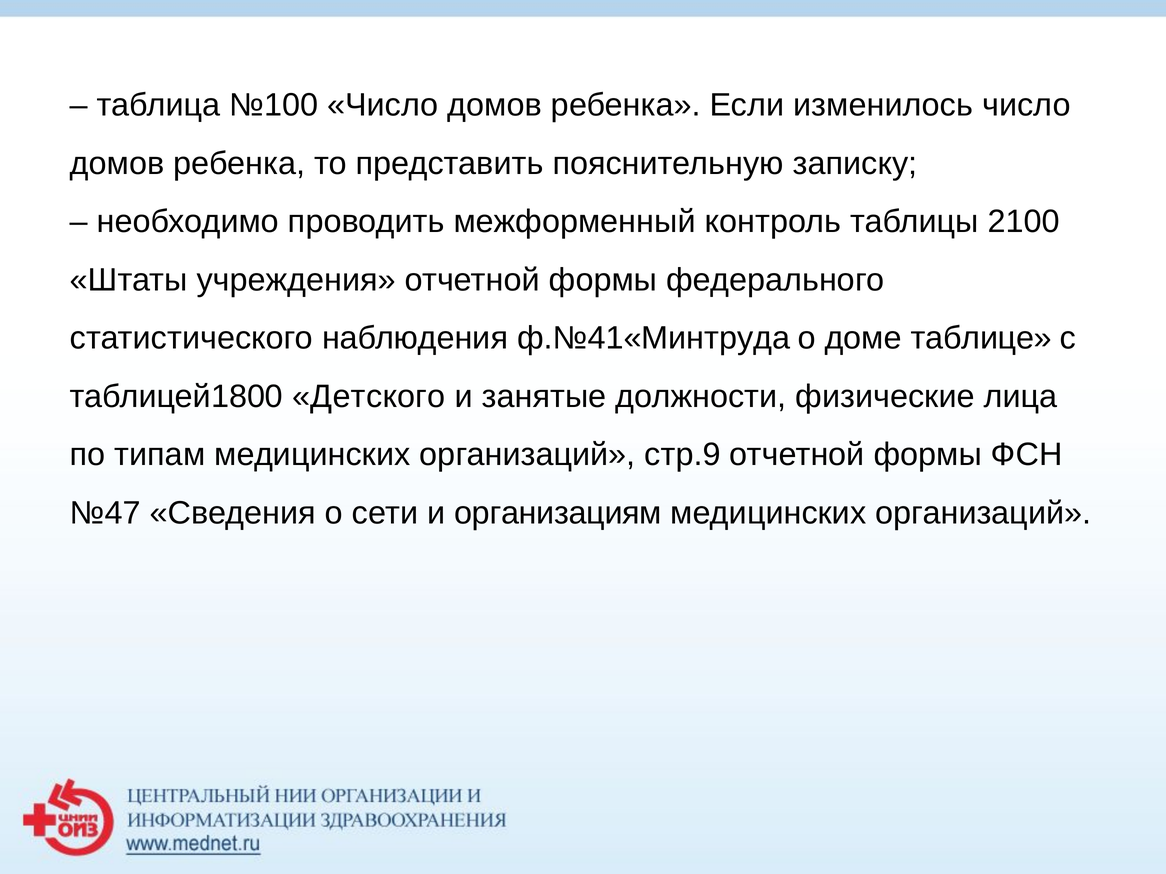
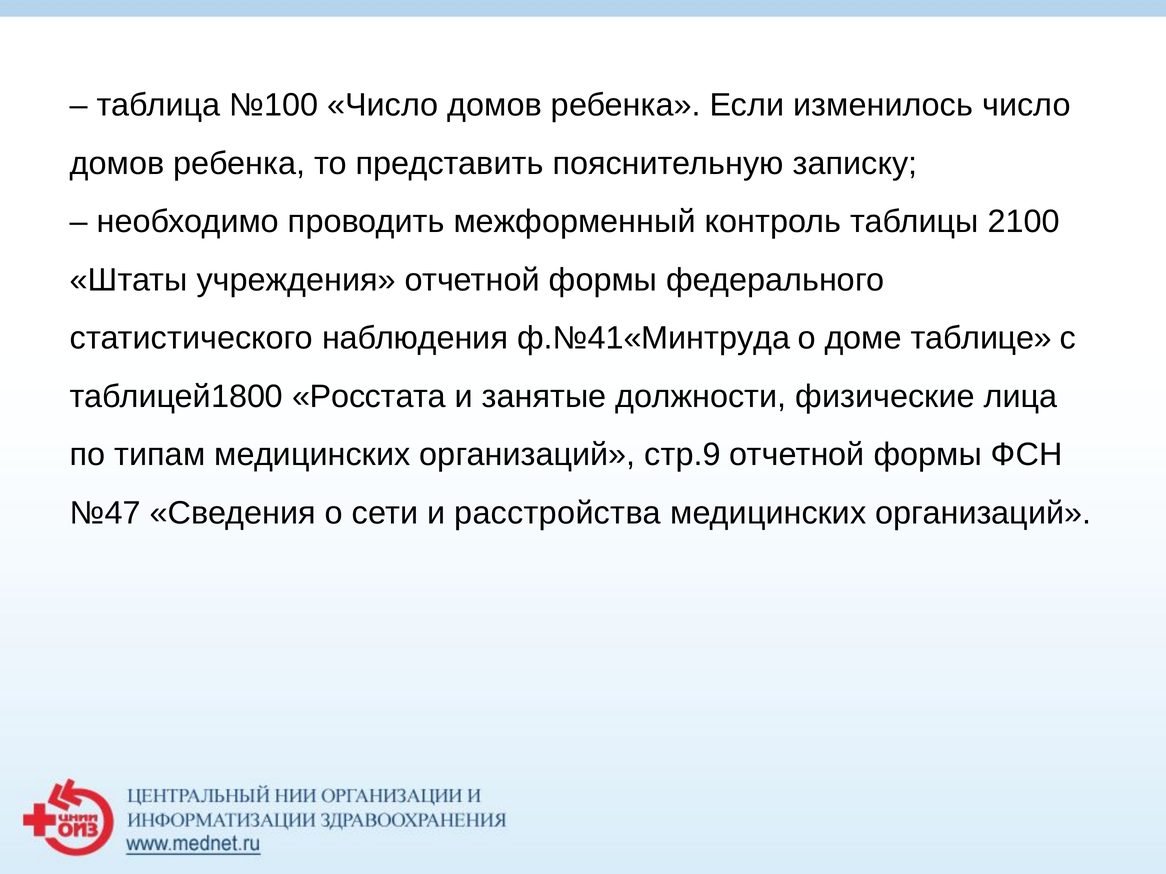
Детского: Детского -> Росстата
организациям: организациям -> расстройства
